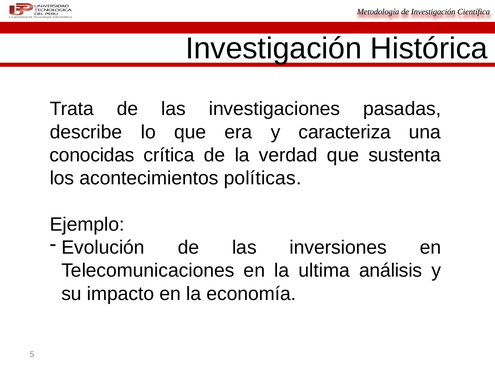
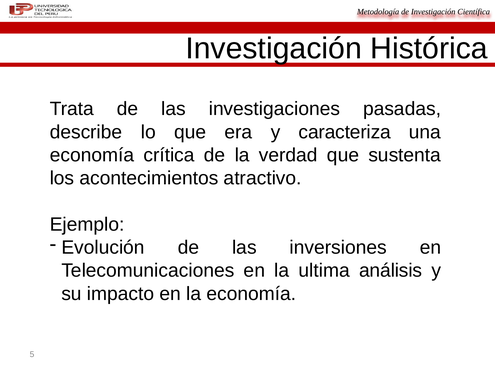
conocidas at (92, 155): conocidas -> economía
políticas: políticas -> atractivo
